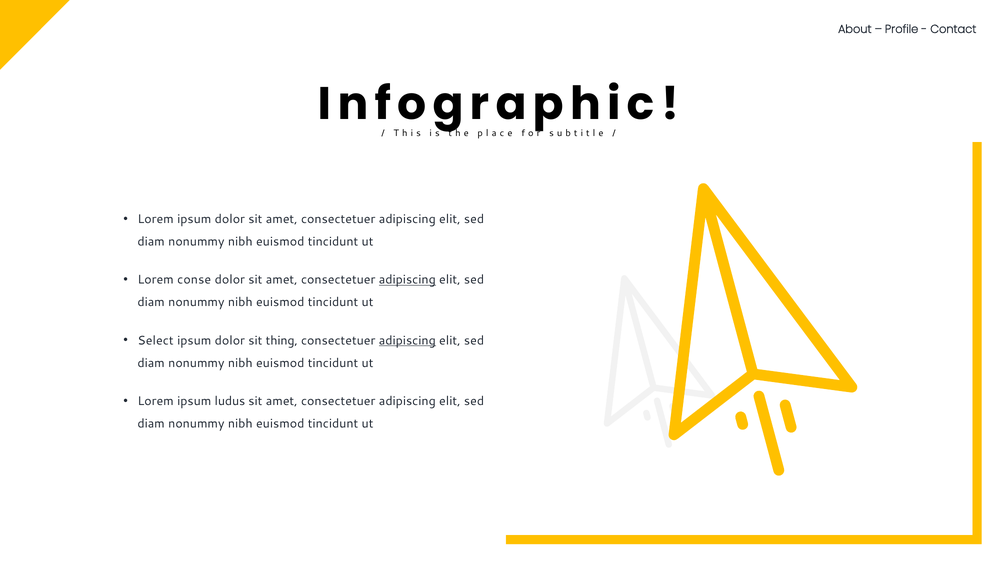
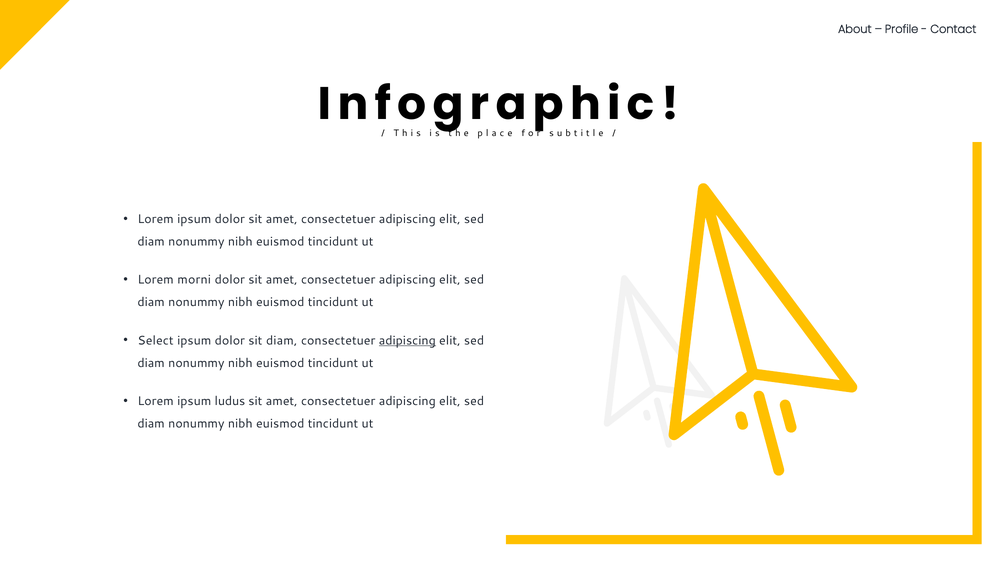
conse: conse -> morni
adipiscing at (407, 280) underline: present -> none
sit thing: thing -> diam
